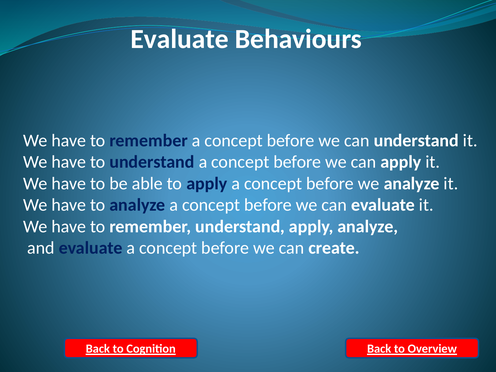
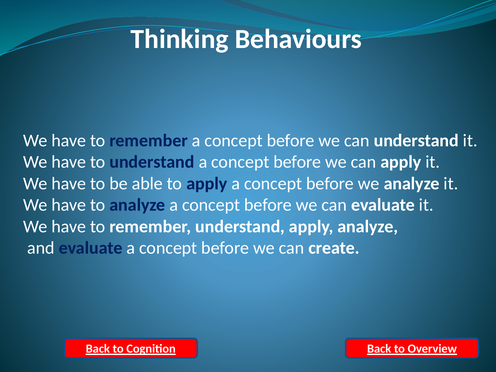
Evaluate at (180, 39): Evaluate -> Thinking
